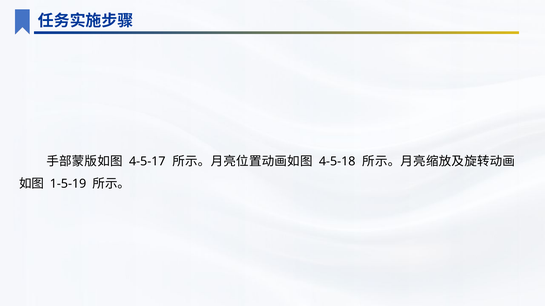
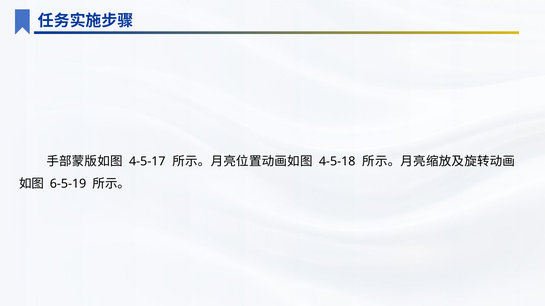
1-5-19: 1-5-19 -> 6-5-19
